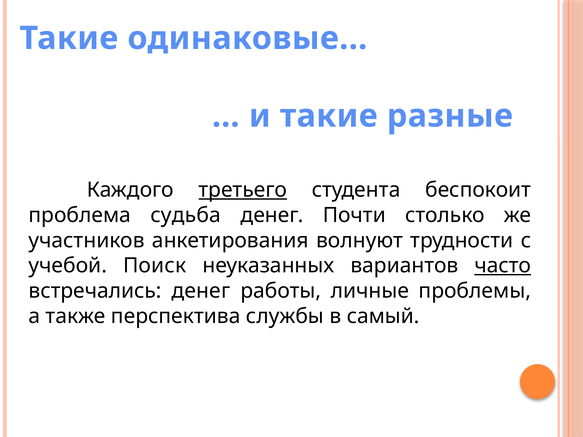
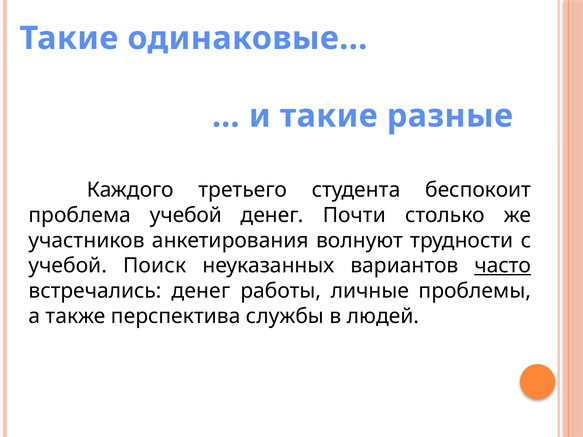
третьего underline: present -> none
проблема судьба: судьба -> учебой
самый: самый -> людей
